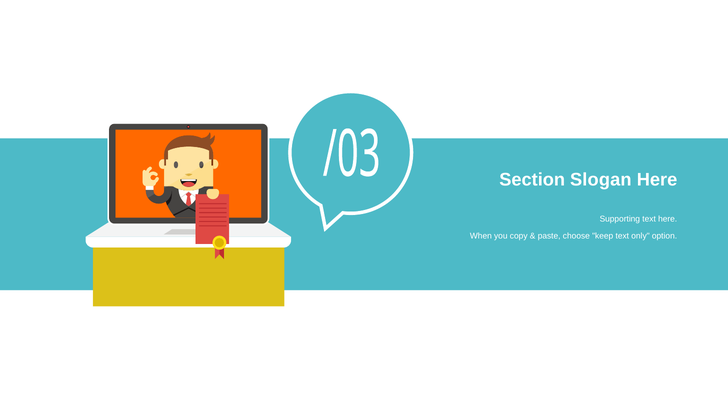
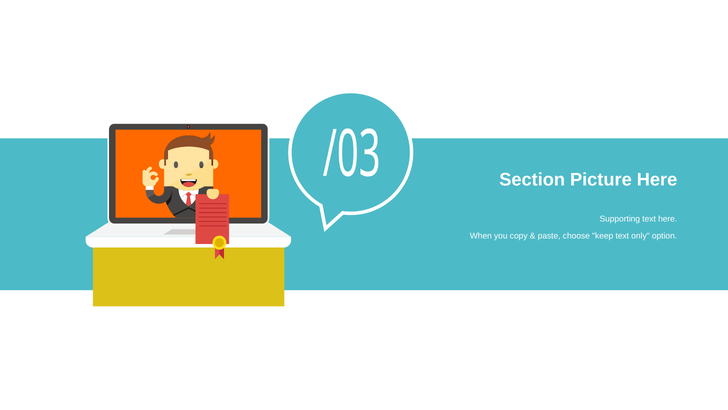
Slogan: Slogan -> Picture
